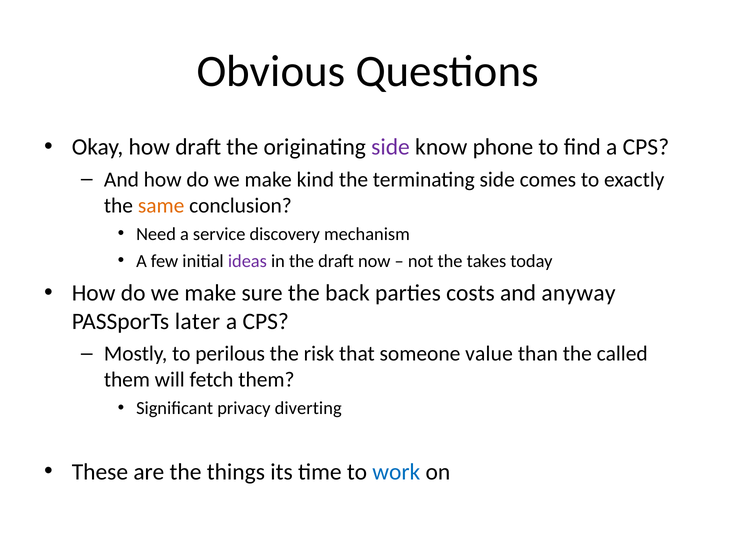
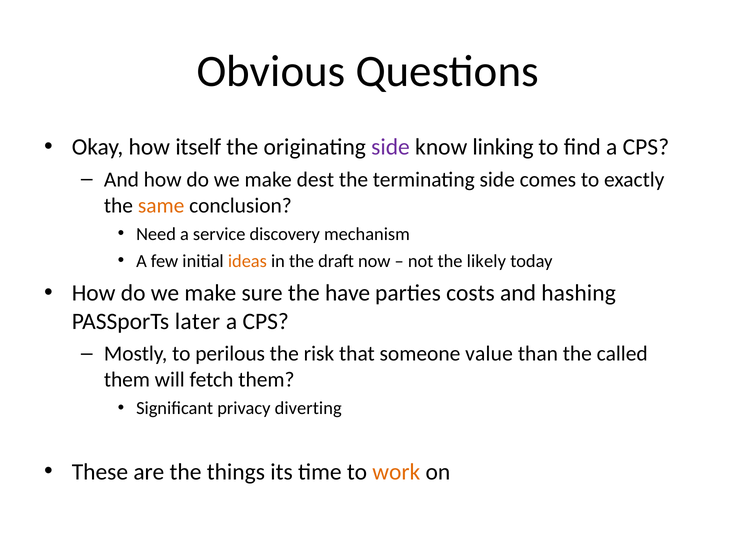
how draft: draft -> itself
phone: phone -> linking
kind: kind -> dest
ideas colour: purple -> orange
takes: takes -> likely
back: back -> have
anyway: anyway -> hashing
work colour: blue -> orange
